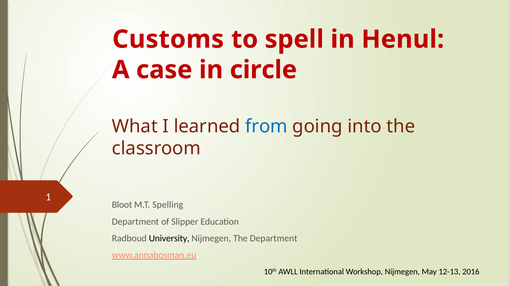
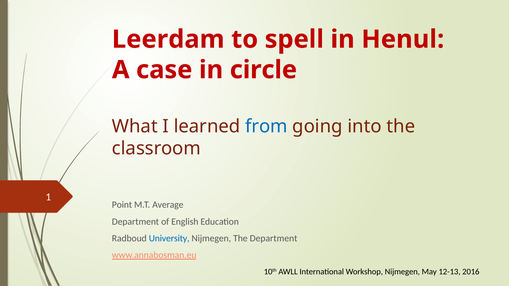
Customs: Customs -> Leerdam
Bloot: Bloot -> Point
Spelling: Spelling -> Average
Slipper: Slipper -> English
University colour: black -> blue
